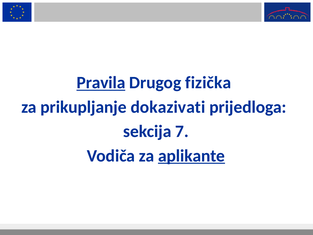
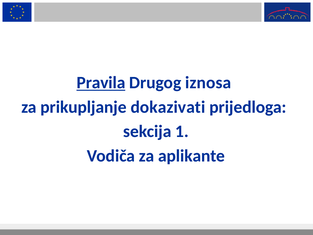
fizička: fizička -> iznosa
7: 7 -> 1
aplikante underline: present -> none
